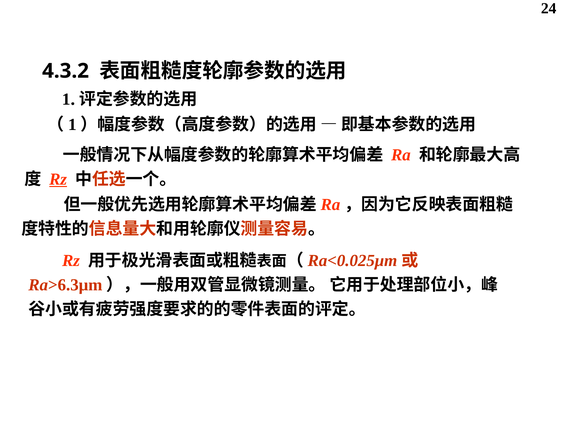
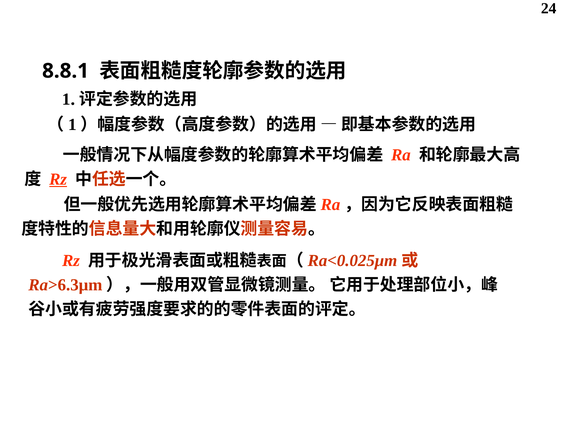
4.3.2: 4.3.2 -> 8.8.1
